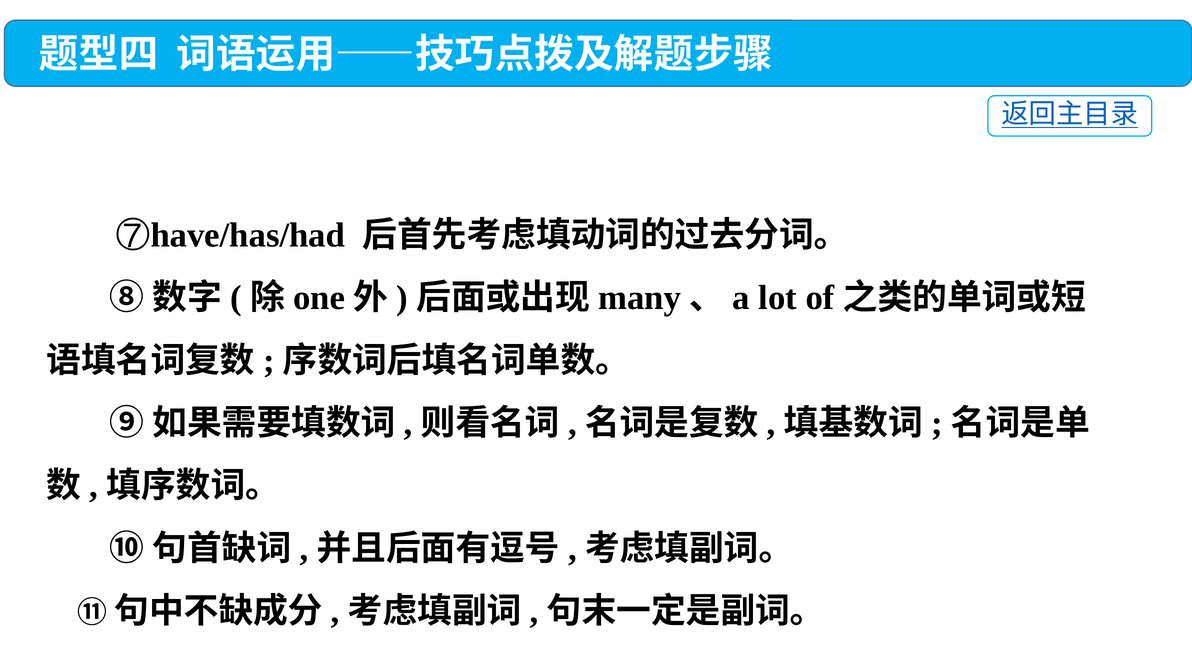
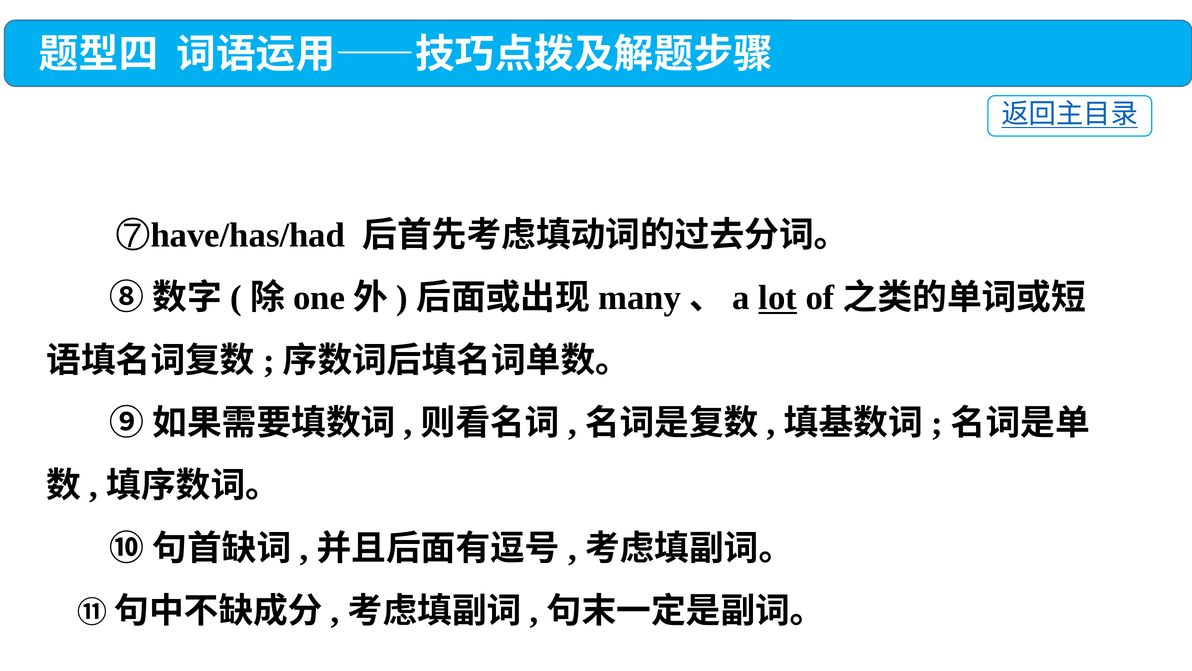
lot underline: none -> present
